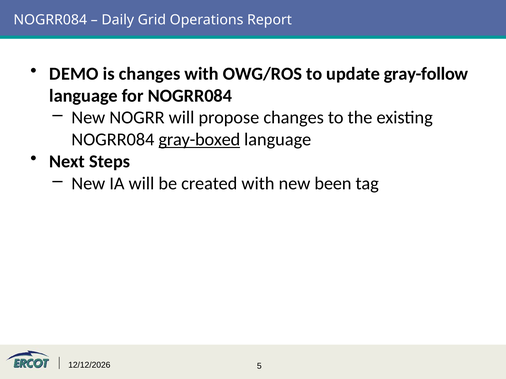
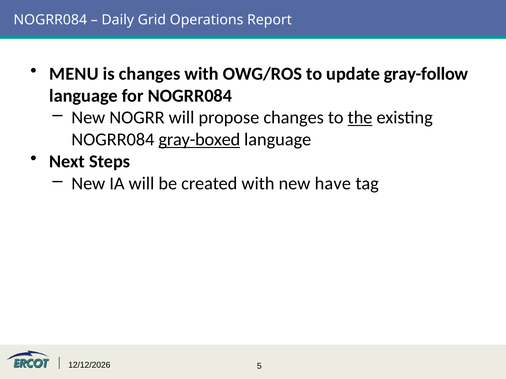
DEMO: DEMO -> MENU
the underline: none -> present
been: been -> have
